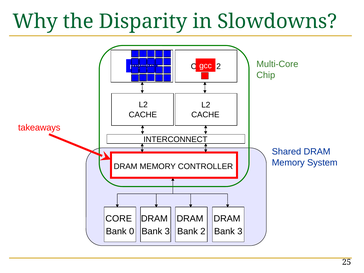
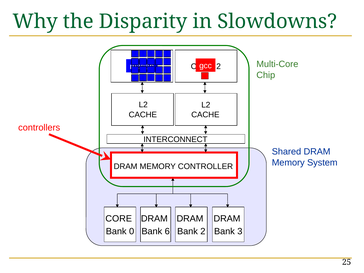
takeaways: takeaways -> controllers
3 at (167, 231): 3 -> 6
